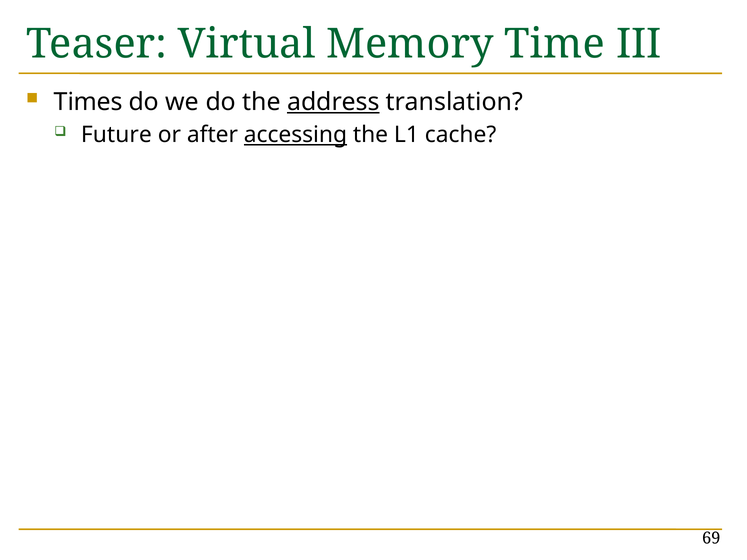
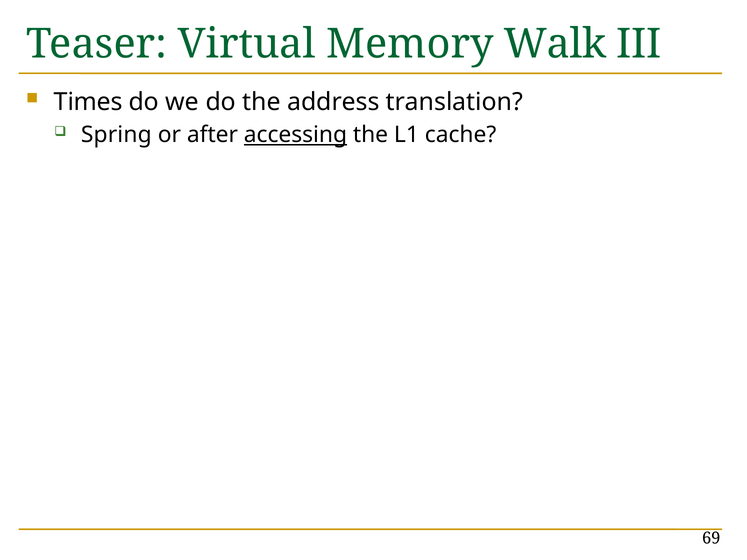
Time: Time -> Walk
address underline: present -> none
Future: Future -> Spring
